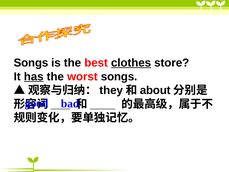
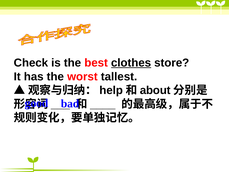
Songs at (31, 63): Songs -> Check
has underline: present -> none
worst songs: songs -> tallest
they: they -> help
